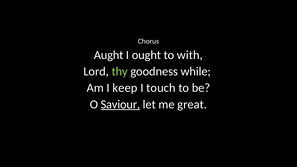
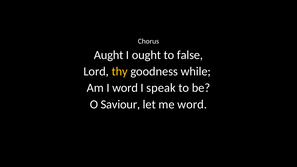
with: with -> false
thy colour: light green -> yellow
I keep: keep -> word
touch: touch -> speak
Saviour underline: present -> none
me great: great -> word
